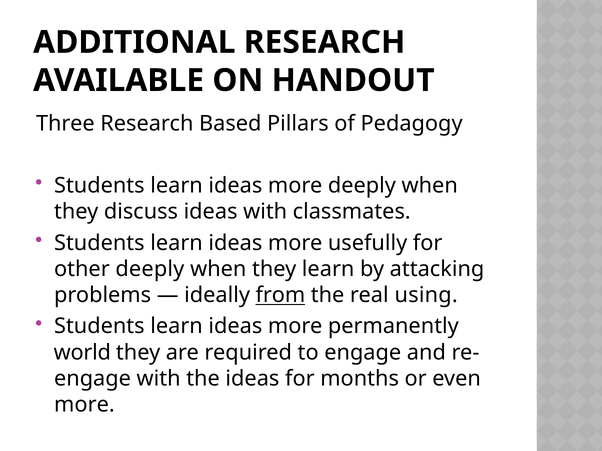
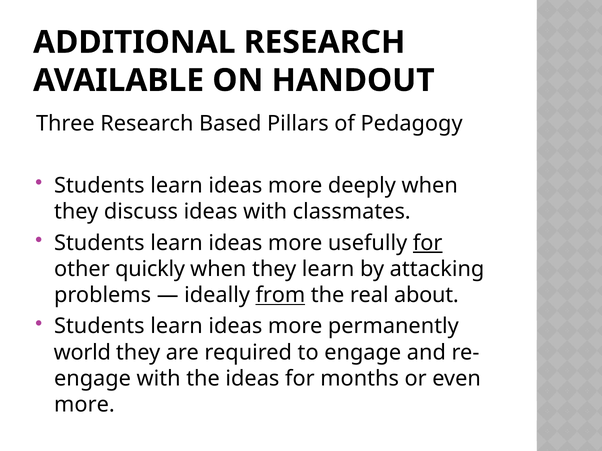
for at (428, 243) underline: none -> present
other deeply: deeply -> quickly
using: using -> about
